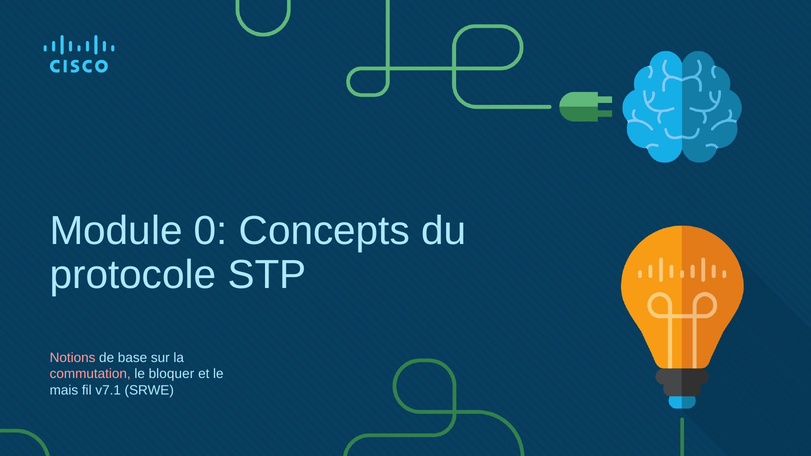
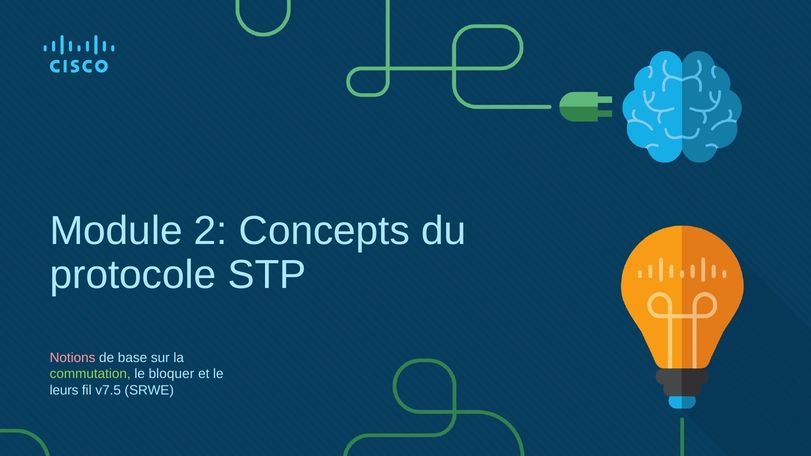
0: 0 -> 2
commutation colour: pink -> light green
mais: mais -> leurs
v7.1: v7.1 -> v7.5
